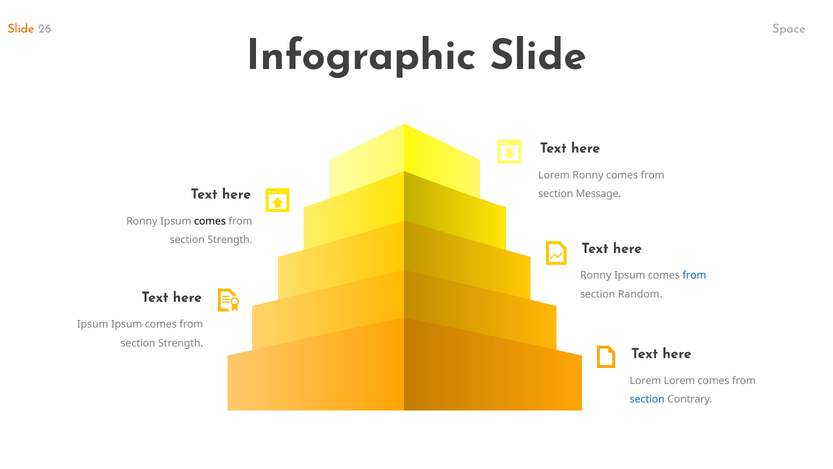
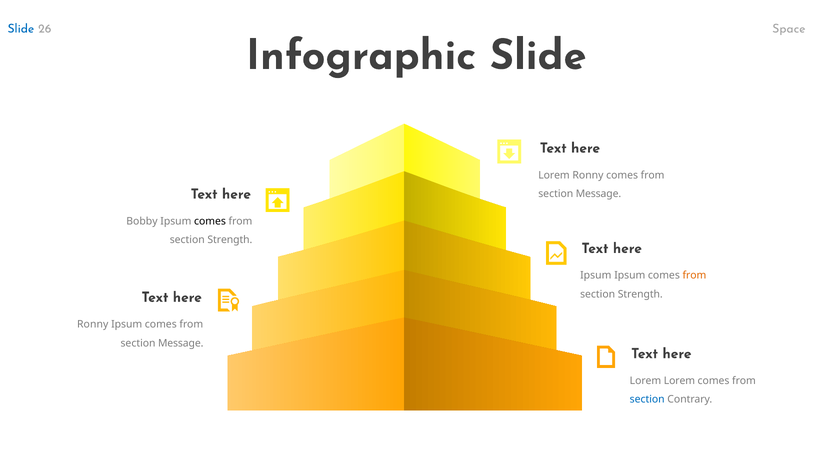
Slide at (21, 29) colour: orange -> blue
Ronny at (142, 221): Ronny -> Bobby
Ronny at (596, 275): Ronny -> Ipsum
from at (694, 275) colour: blue -> orange
Random at (640, 294): Random -> Strength
Ipsum at (93, 324): Ipsum -> Ronny
Strength at (181, 343): Strength -> Message
